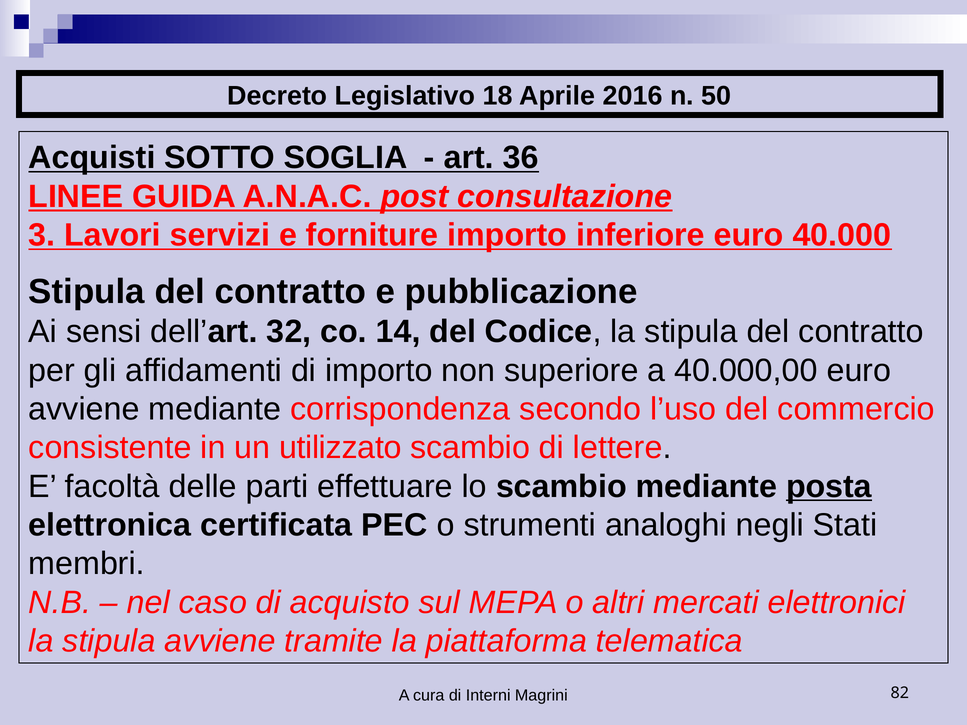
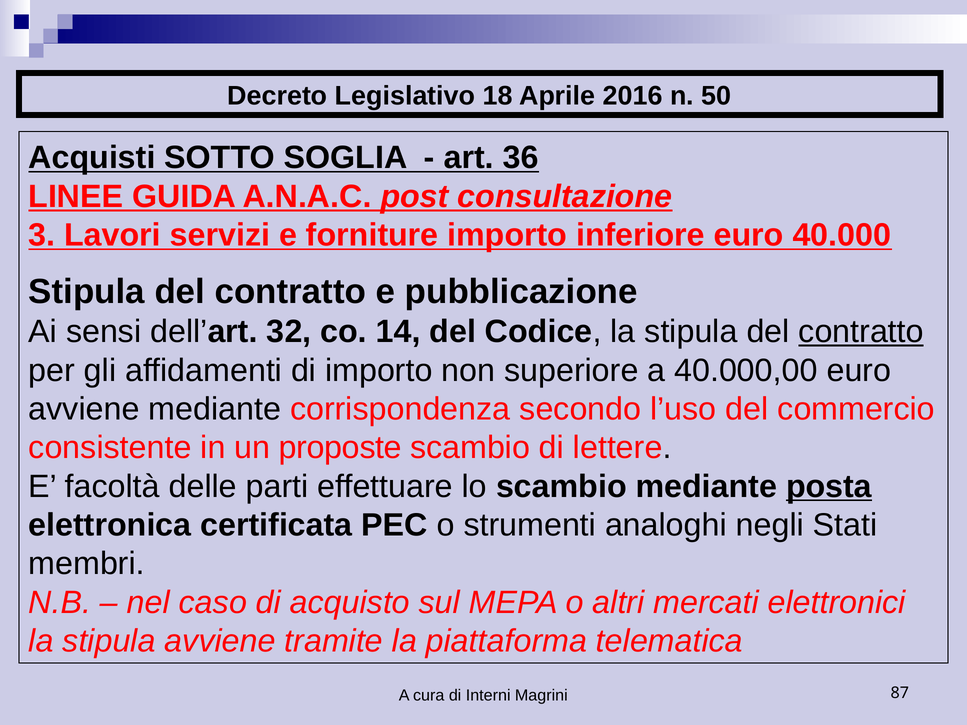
contratto at (861, 332) underline: none -> present
utilizzato: utilizzato -> proposte
82: 82 -> 87
